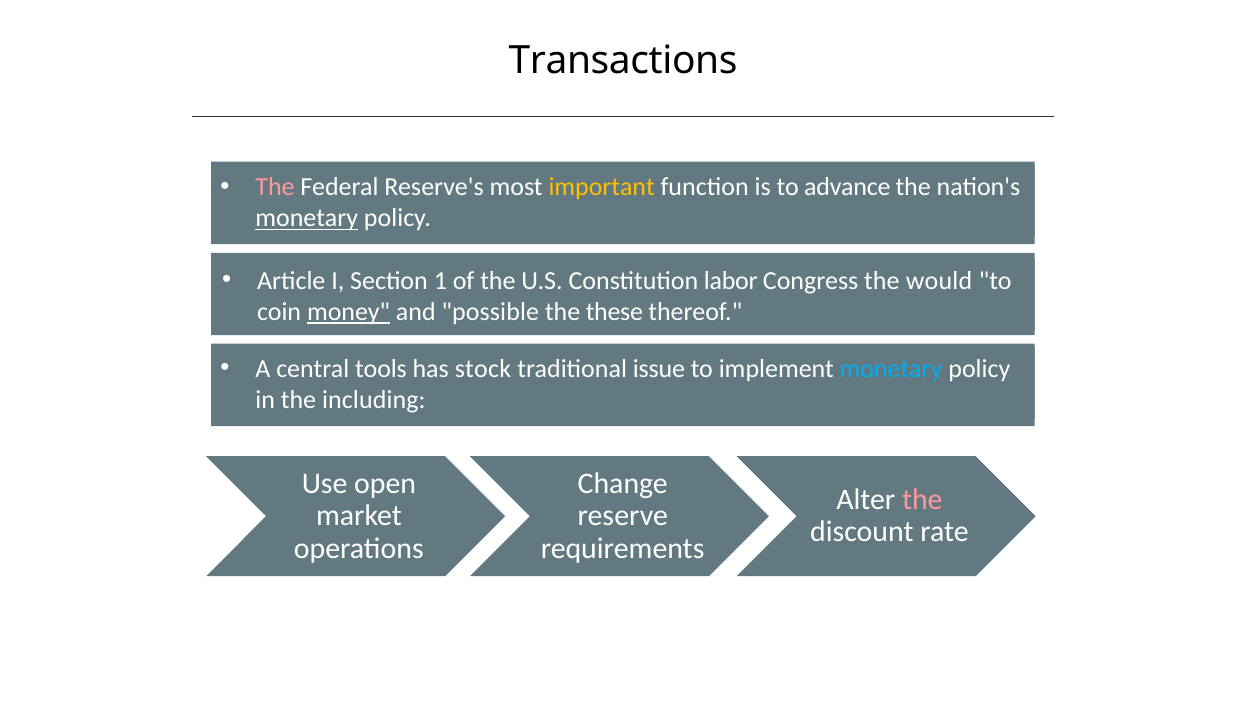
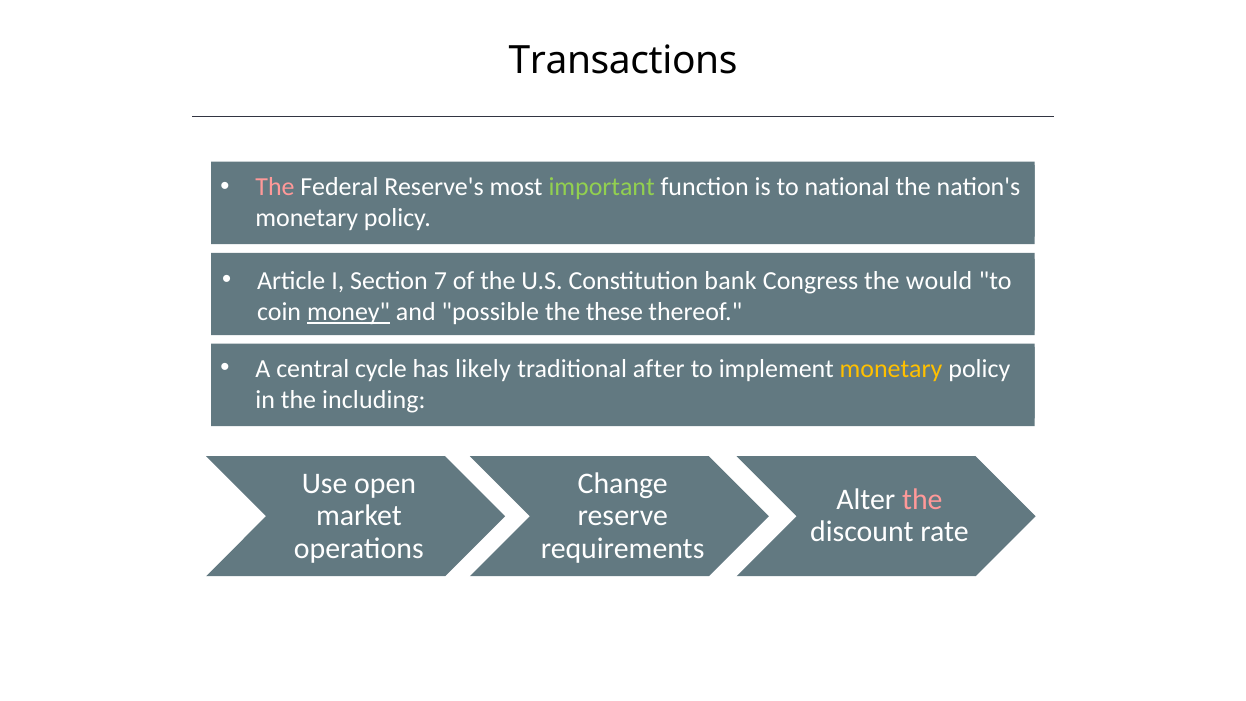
important colour: yellow -> light green
advance: advance -> national
monetary at (307, 218) underline: present -> none
1: 1 -> 7
labor: labor -> bank
tools: tools -> cycle
stock: stock -> likely
issue: issue -> after
monetary at (891, 369) colour: light blue -> yellow
